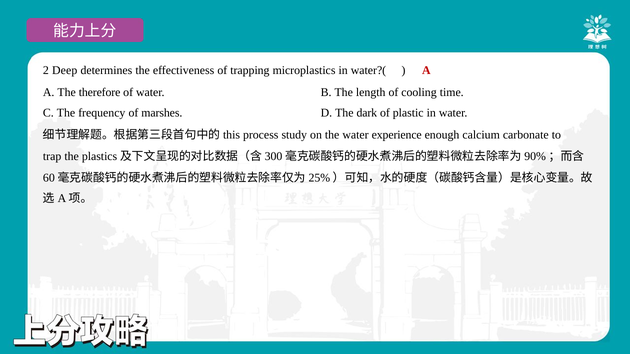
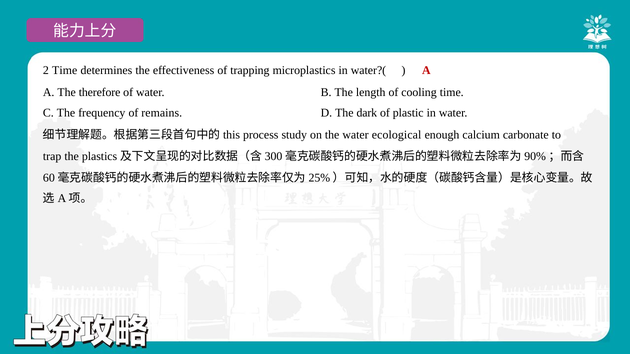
2 Deep: Deep -> Time
marshes: marshes -> remains
experience: experience -> ecological
